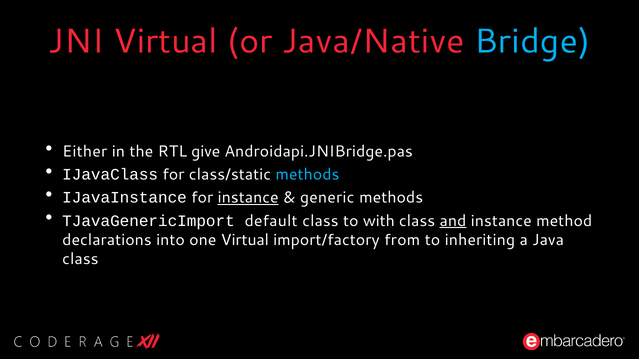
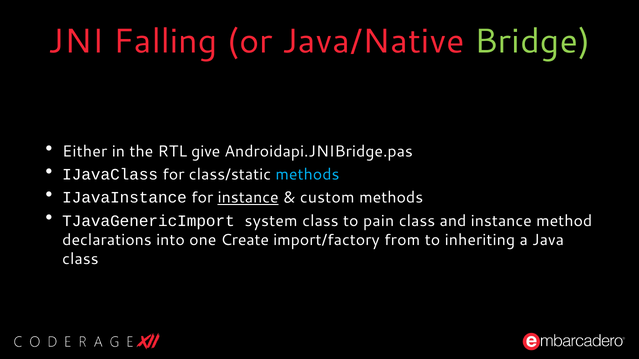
JNI Virtual: Virtual -> Falling
Bridge colour: light blue -> light green
generic: generic -> custom
default: default -> system
with: with -> pain
and underline: present -> none
one Virtual: Virtual -> Create
